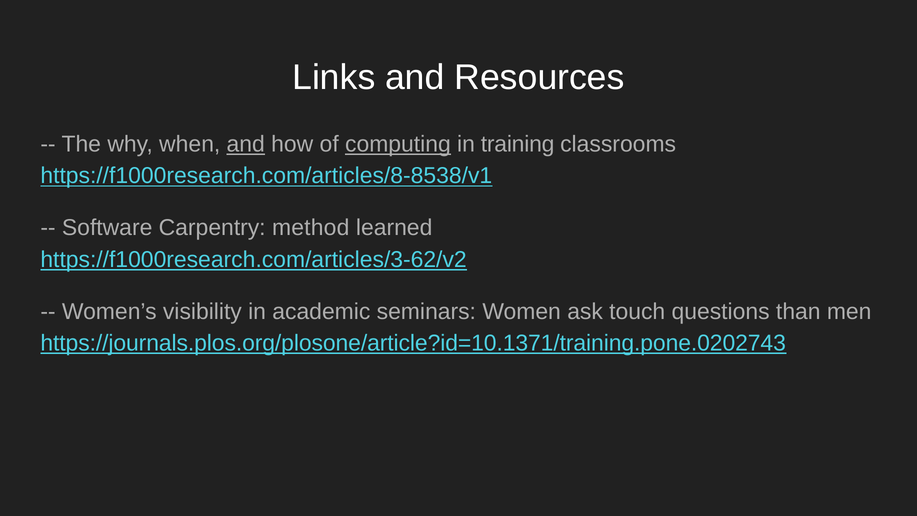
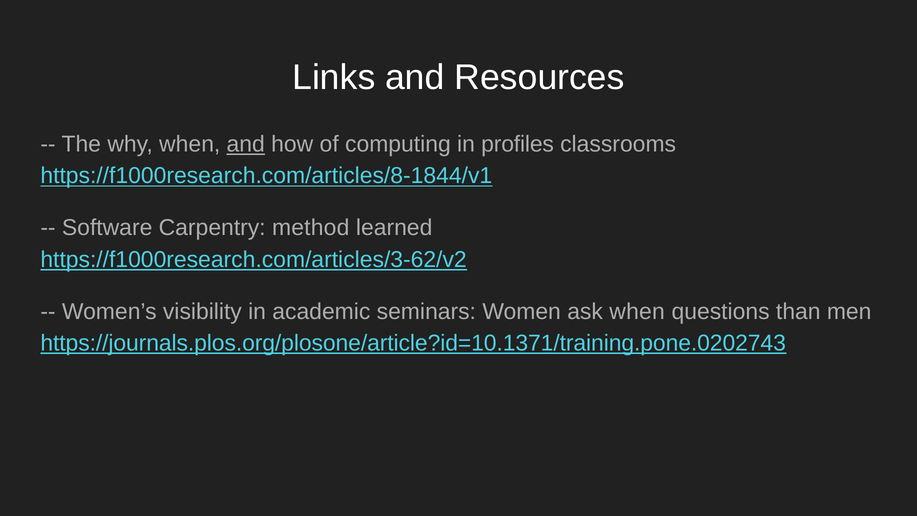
computing underline: present -> none
training: training -> profiles
https://f1000research.com/articles/8-8538/v1: https://f1000research.com/articles/8-8538/v1 -> https://f1000research.com/articles/8-1844/v1
ask touch: touch -> when
